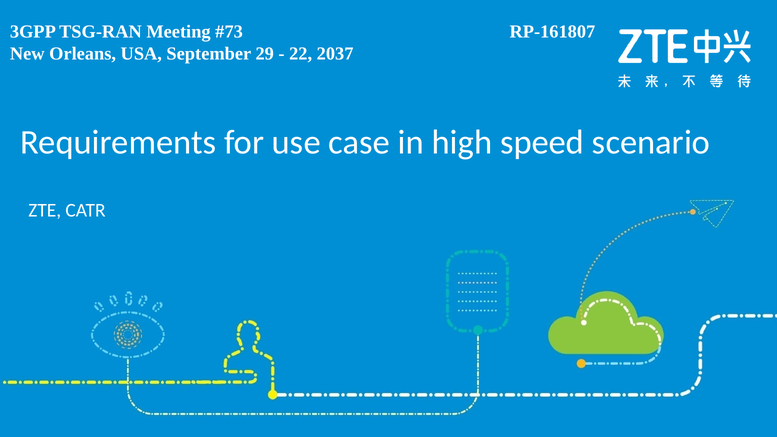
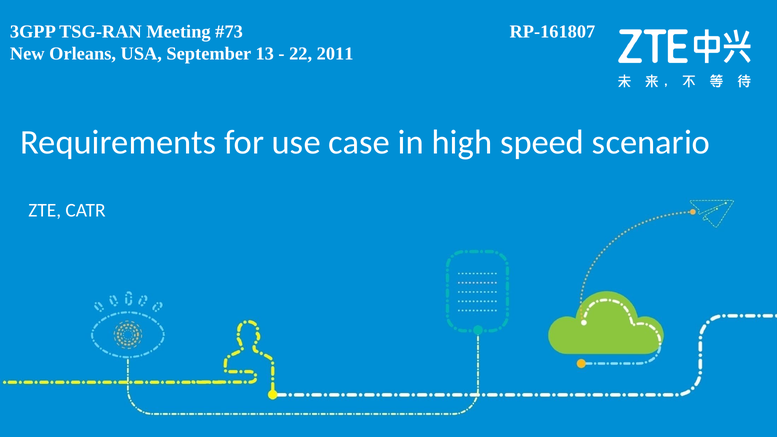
29: 29 -> 13
2037: 2037 -> 2011
